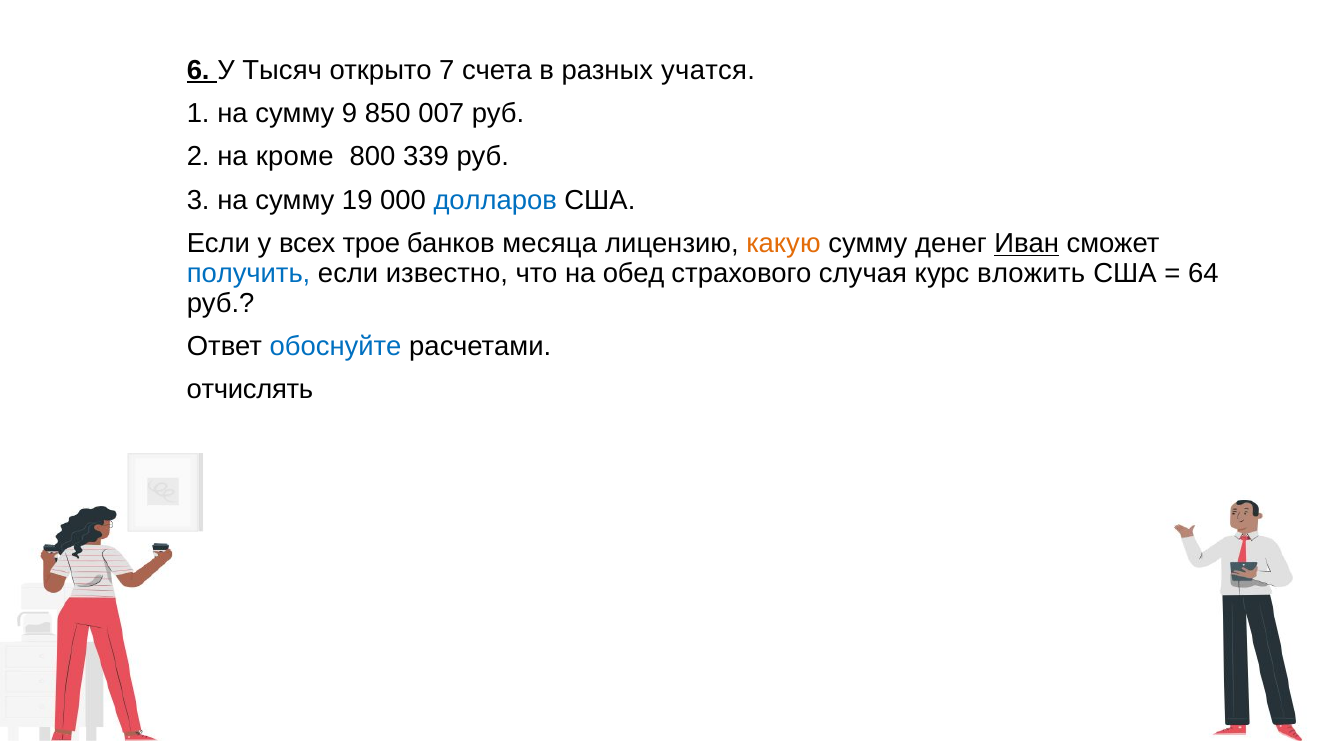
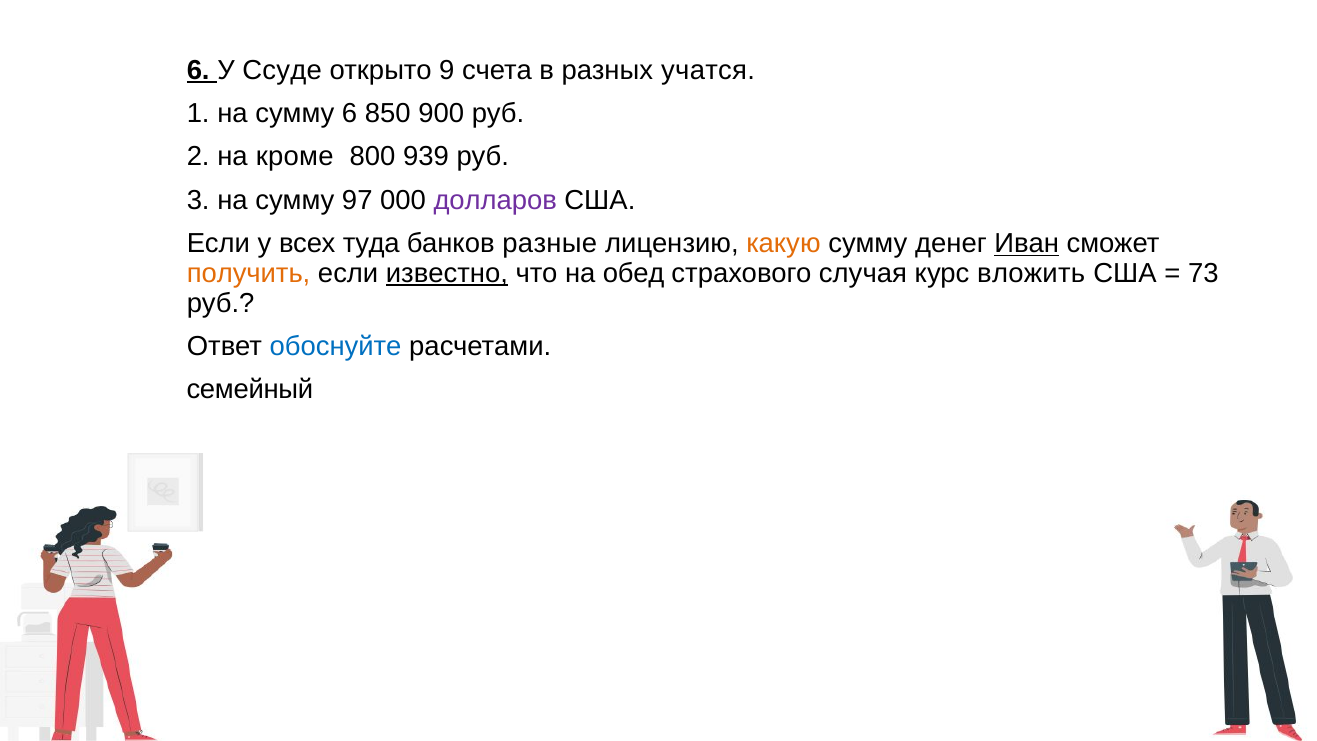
Тысяч: Тысяч -> Ссуде
7: 7 -> 9
сумму 9: 9 -> 6
007: 007 -> 900
339: 339 -> 939
19: 19 -> 97
долларов colour: blue -> purple
трое: трое -> туда
месяца: месяца -> разные
получить colour: blue -> orange
известно underline: none -> present
64: 64 -> 73
отчислять: отчислять -> семейный
